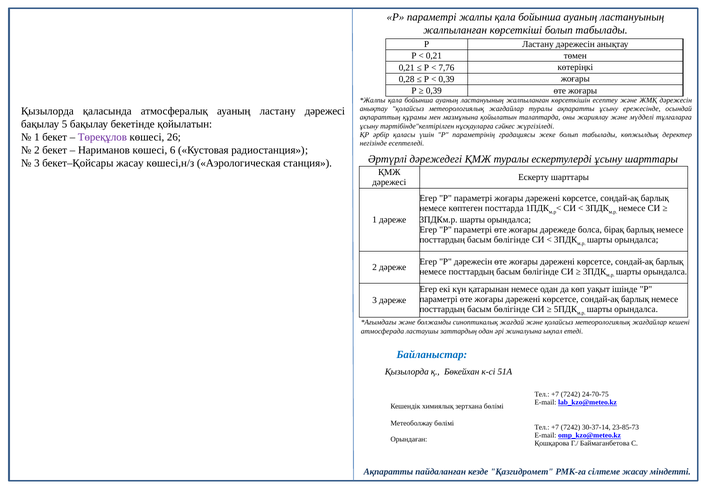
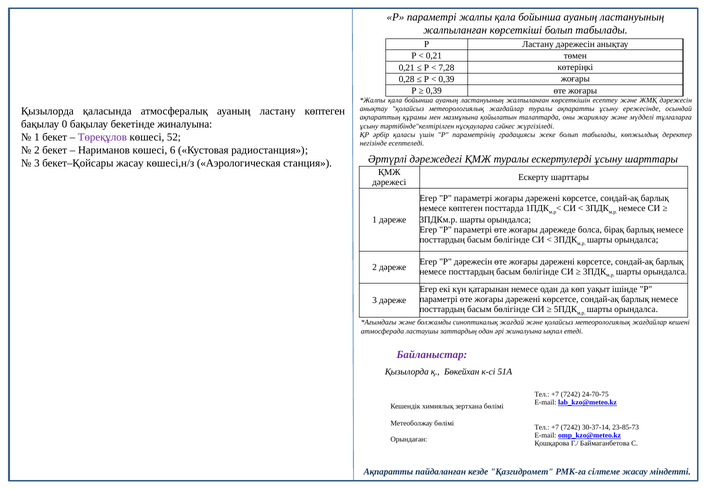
7,76: 7,76 -> 7,28
ластану дәрежесі: дәрежесі -> көптеген
5: 5 -> 0
бекетінде қойылатын: қойылатын -> жиналуына
26: 26 -> 52
Байланыстар colour: blue -> purple
